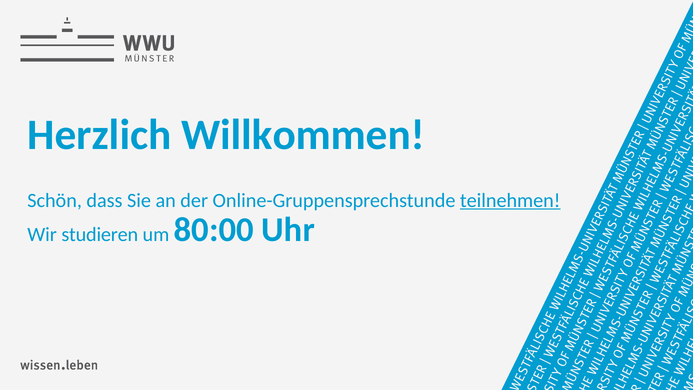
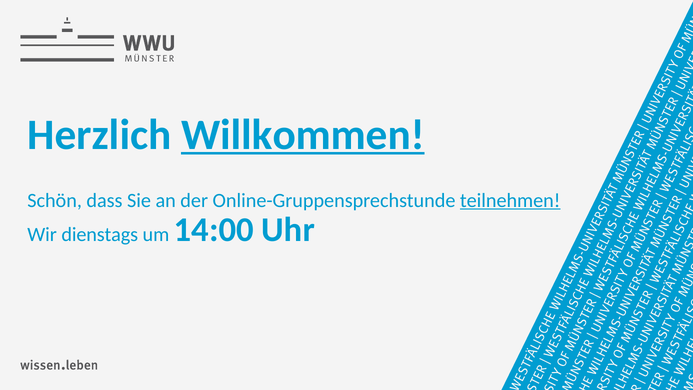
Willkommen underline: none -> present
studieren: studieren -> dienstags
80:00: 80:00 -> 14:00
